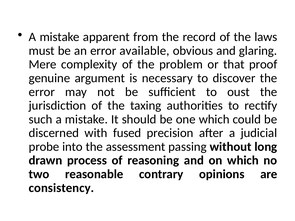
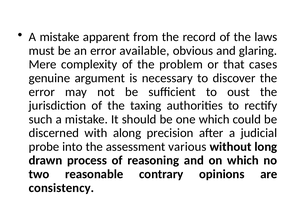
proof: proof -> cases
fused: fused -> along
passing: passing -> various
